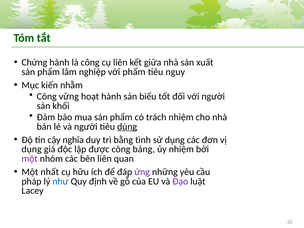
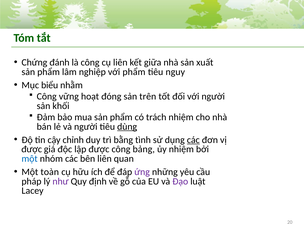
Chứng hành: hành -> đánh
kiến: kiến -> biểu
hoạt hành: hành -> đóng
biểu: biểu -> trên
nghĩa: nghĩa -> chỉnh
các at (193, 140) underline: none -> present
dụng at (32, 149): dụng -> được
một at (30, 159) colour: purple -> blue
nhất: nhất -> toàn
như colour: blue -> purple
